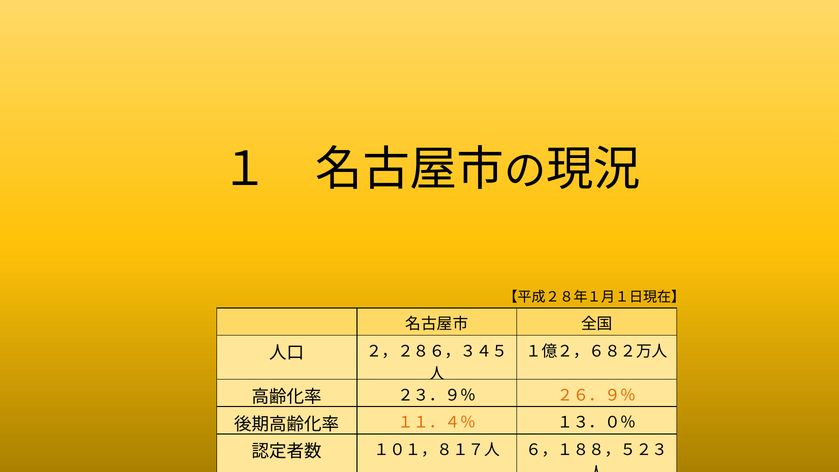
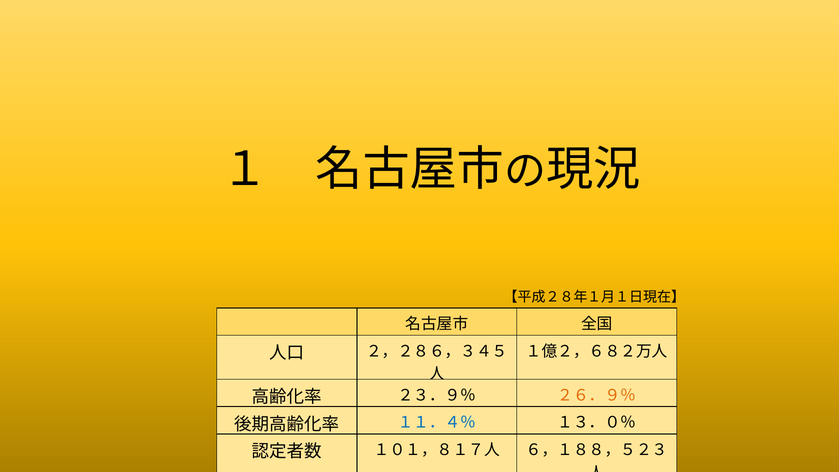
１１．４％ colour: orange -> blue
